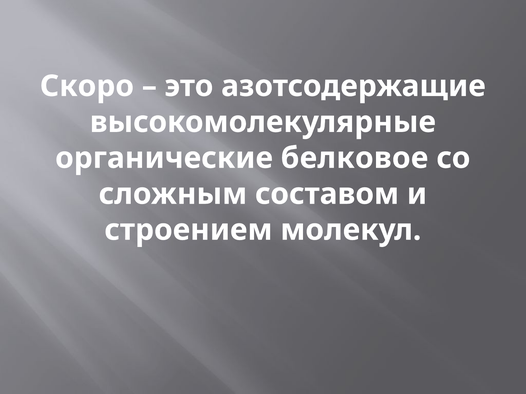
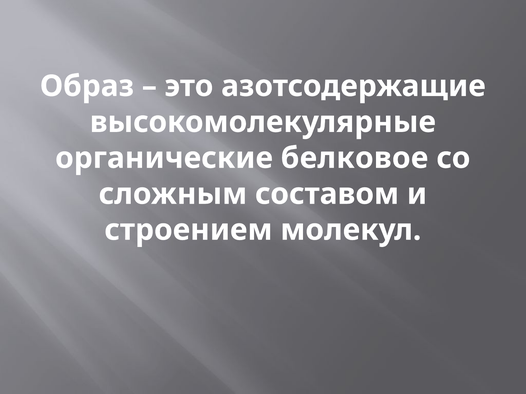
Скоро: Скоро -> Образ
